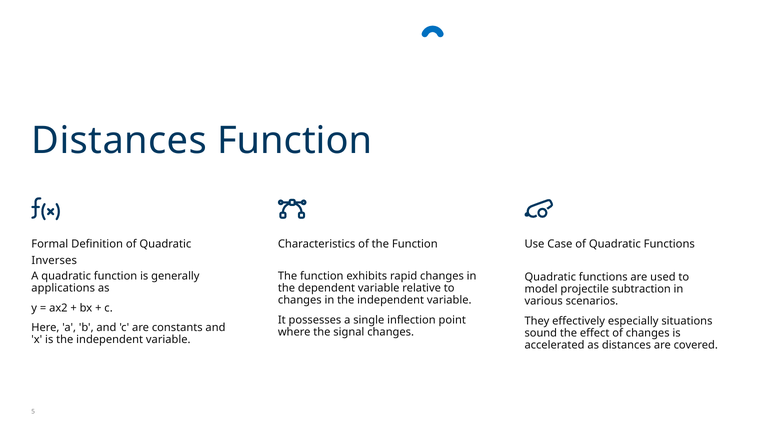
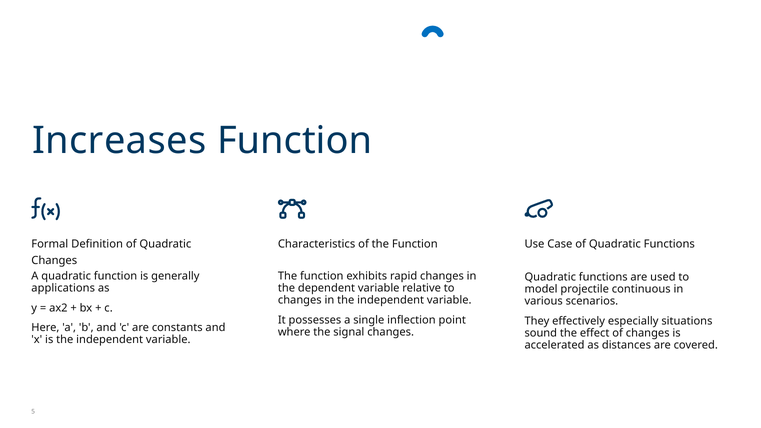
Distances at (119, 141): Distances -> Increases
Inverses at (54, 260): Inverses -> Changes
subtraction: subtraction -> continuous
